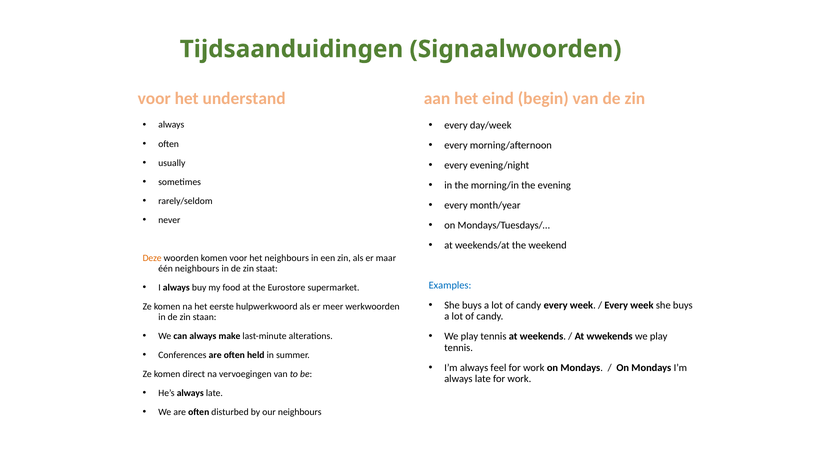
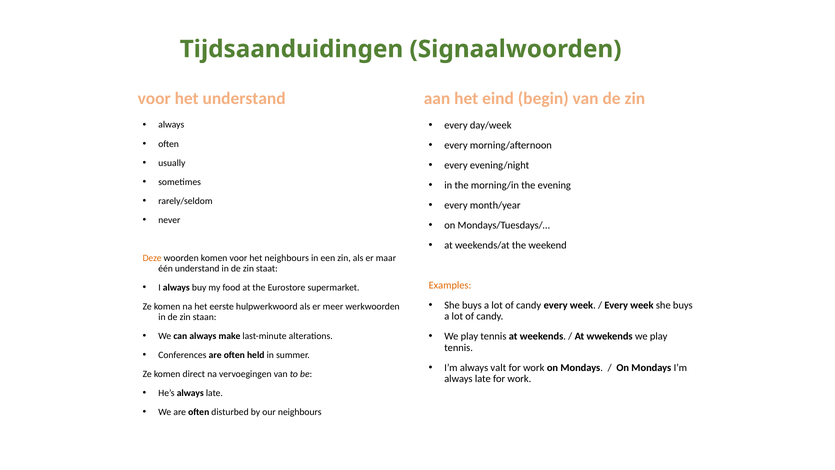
één neighbours: neighbours -> understand
Examples colour: blue -> orange
feel: feel -> valt
